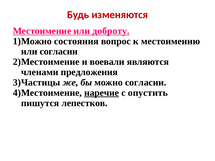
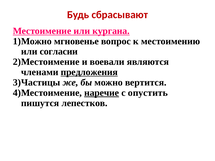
изменяются: изменяются -> сбрасывают
доброту: доброту -> кургана
состояния: состояния -> мгновенье
предложения underline: none -> present
можно согласии: согласии -> вертится
